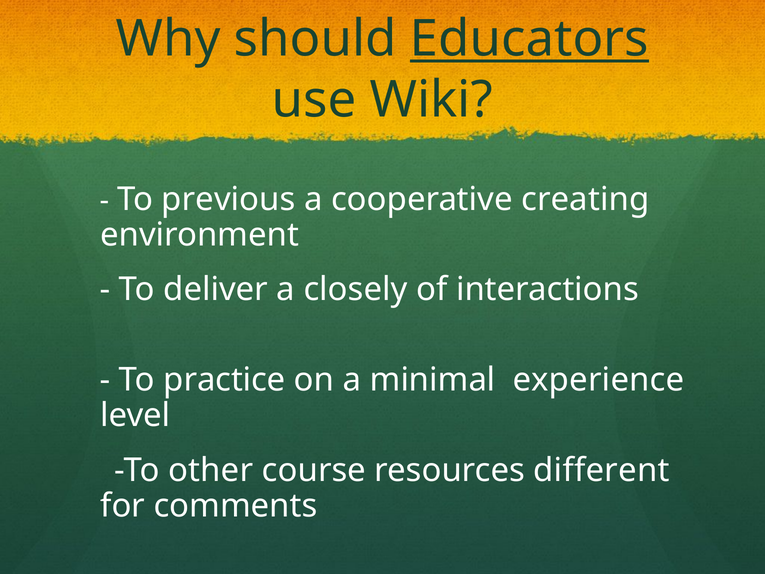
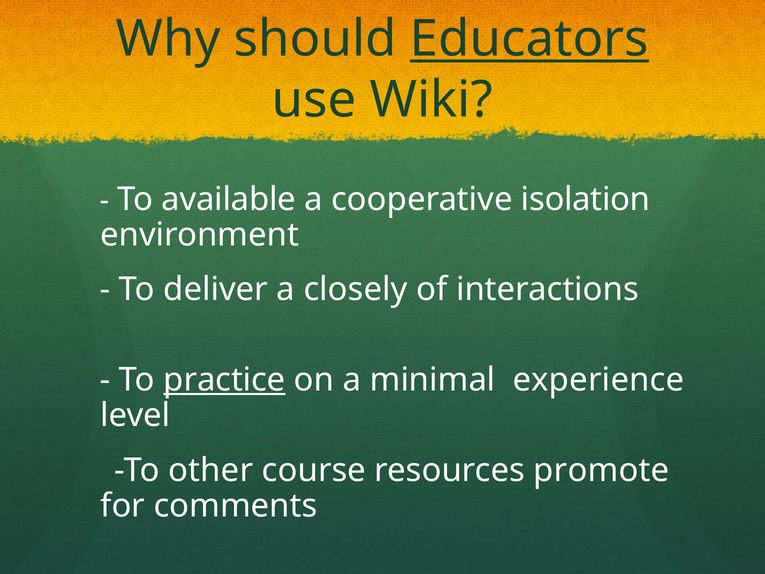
previous: previous -> available
creating: creating -> isolation
practice underline: none -> present
different: different -> promote
